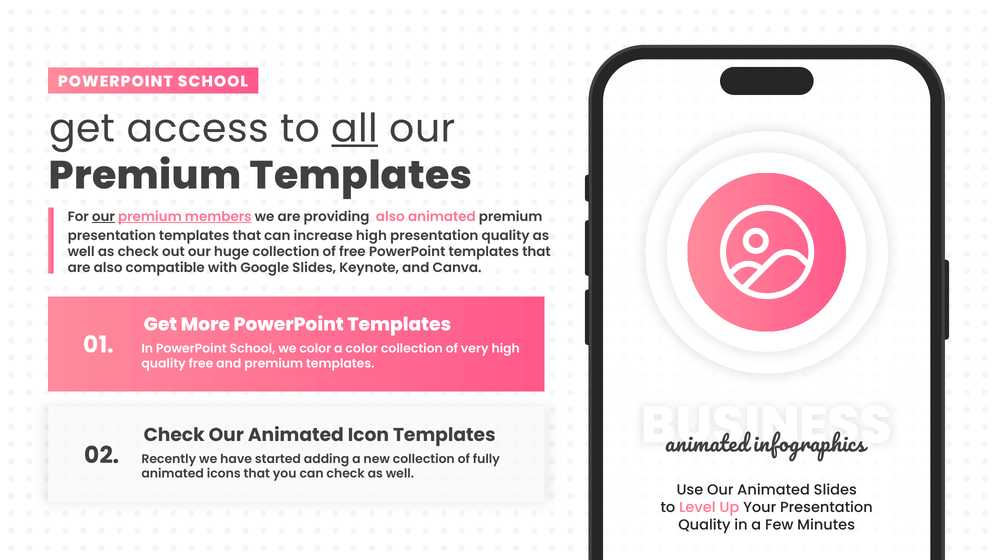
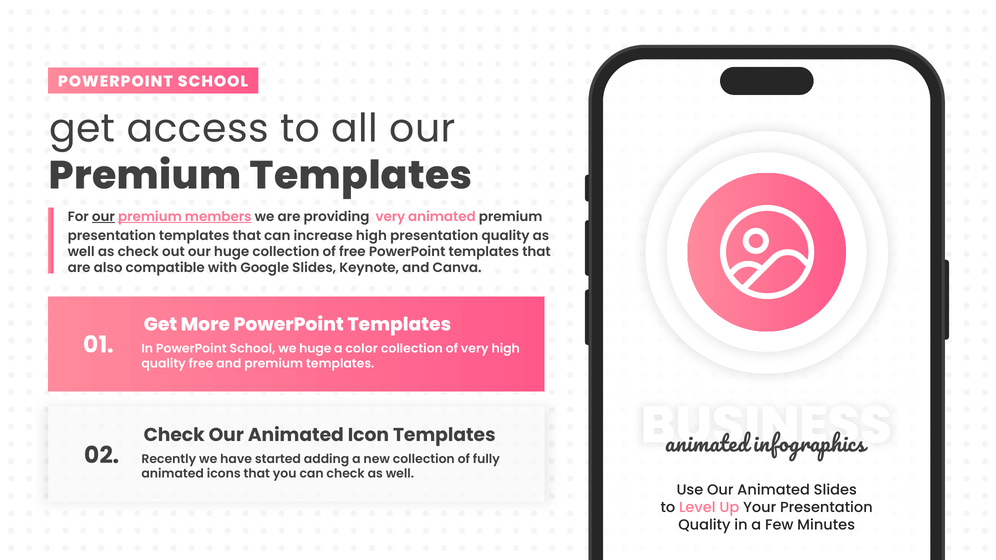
all underline: present -> none
providing also: also -> very
we color: color -> huge
